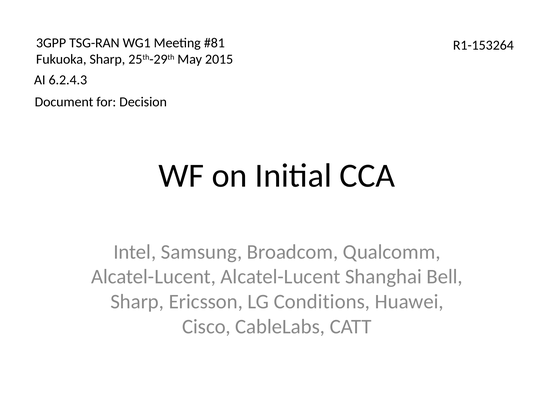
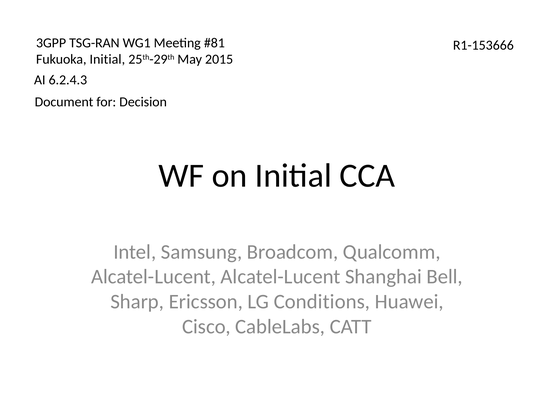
R1-153264: R1-153264 -> R1-153666
Fukuoka Sharp: Sharp -> Initial
